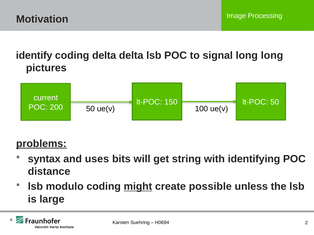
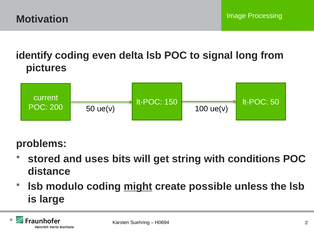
coding delta: delta -> even
long long: long -> from
problems underline: present -> none
syntax: syntax -> stored
identifying: identifying -> conditions
